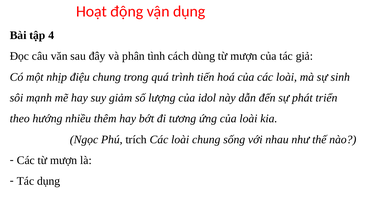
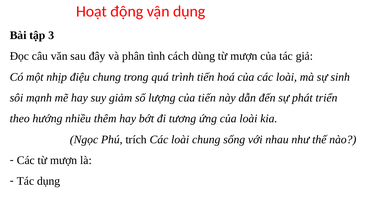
4: 4 -> 3
của idol: idol -> tiến
